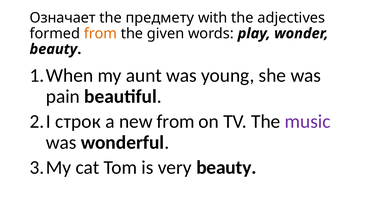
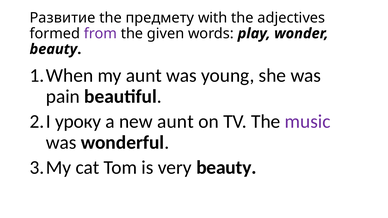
Означает: Означает -> Развитие
from at (100, 34) colour: orange -> purple
строк: строк -> уроку
new from: from -> aunt
